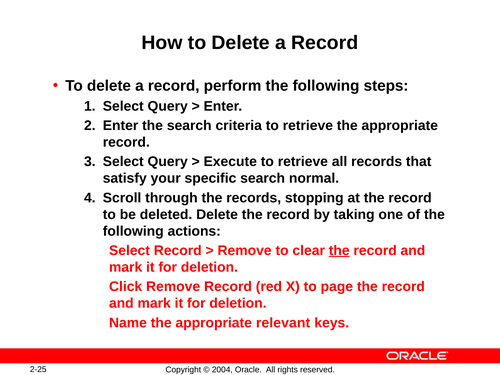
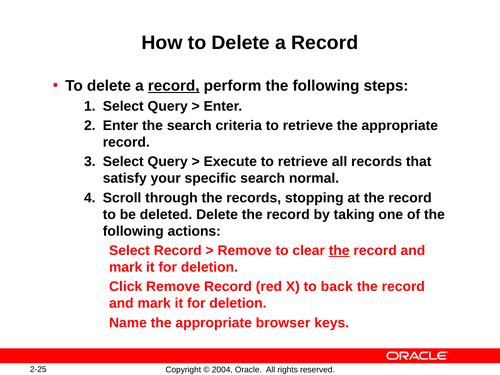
record at (174, 86) underline: none -> present
page: page -> back
relevant: relevant -> browser
